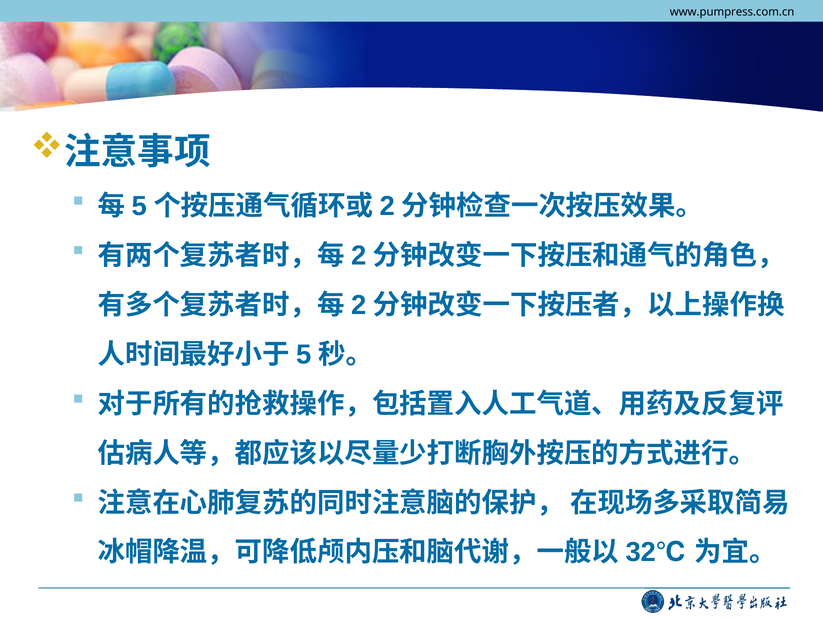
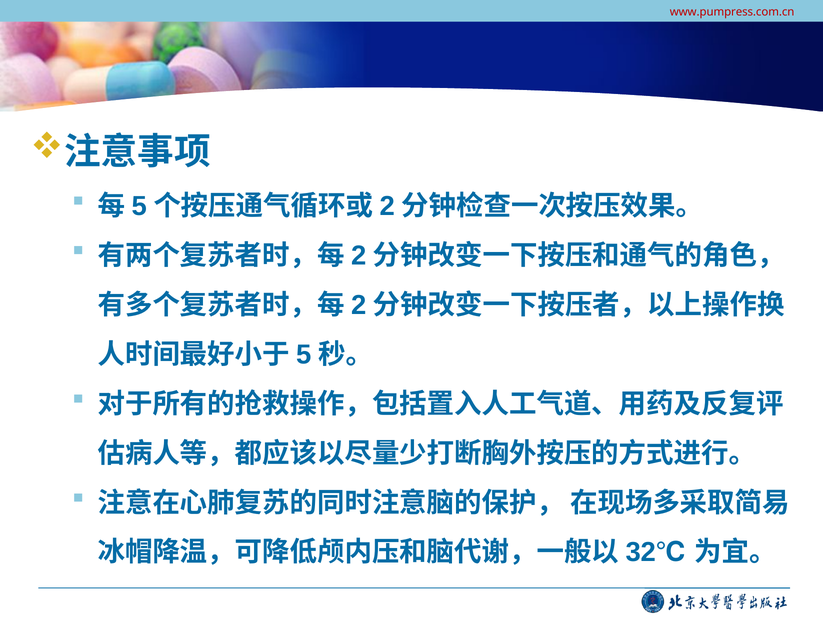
www.pumpress.com.cn colour: black -> red
